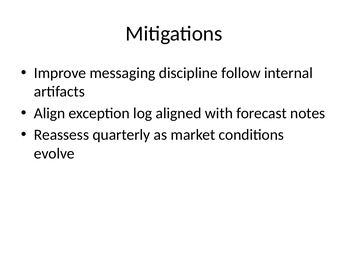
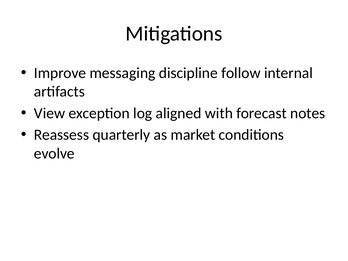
Align: Align -> View
